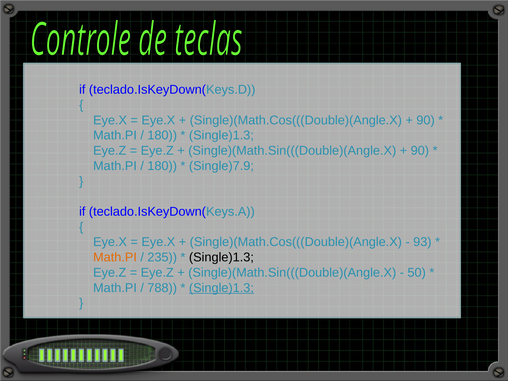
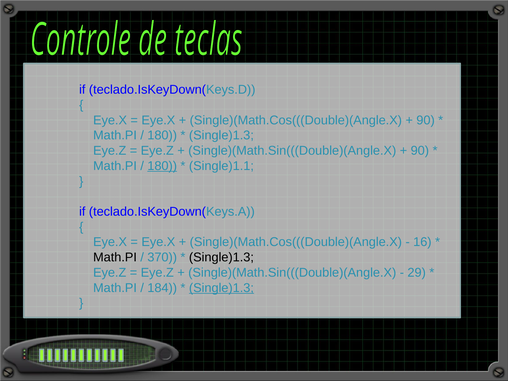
180 at (162, 166) underline: none -> present
Single)7.9: Single)7.9 -> Single)1.1
93: 93 -> 16
Math.PI at (115, 257) colour: orange -> black
235: 235 -> 370
50: 50 -> 29
788: 788 -> 184
